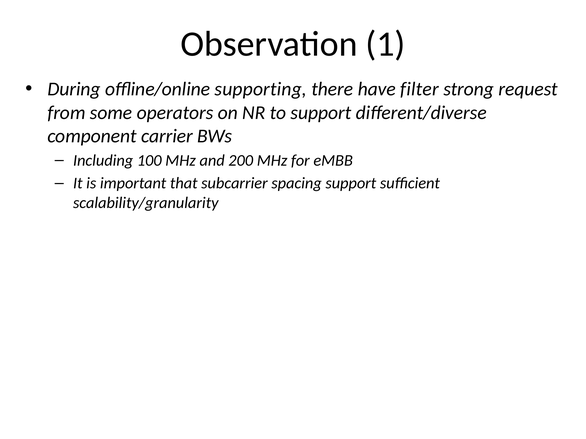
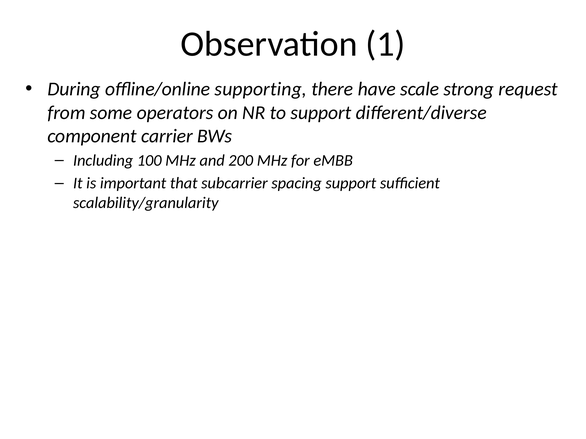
filter: filter -> scale
